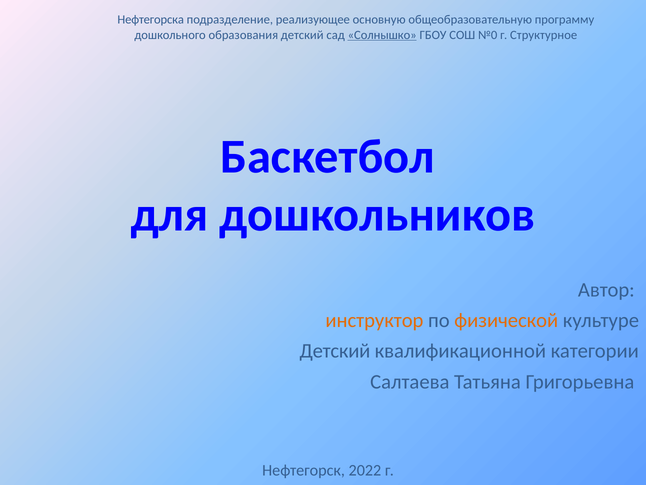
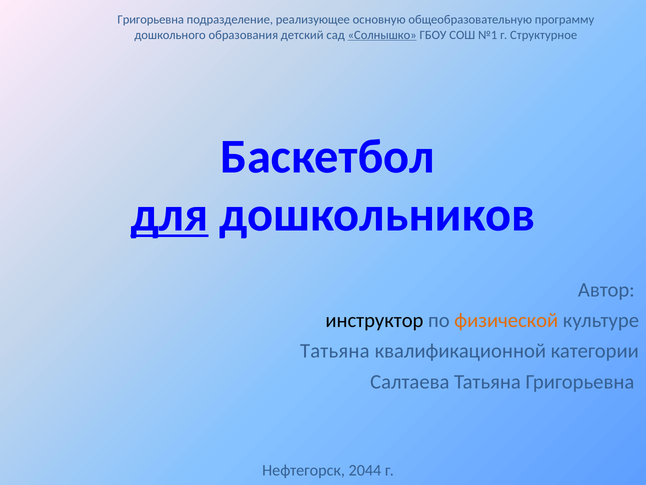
Нефтегорска at (151, 20): Нефтегорска -> Григорьевна
№0: №0 -> №1
для underline: none -> present
инструктор colour: orange -> black
Детский at (335, 351): Детский -> Татьяна
2022: 2022 -> 2044
